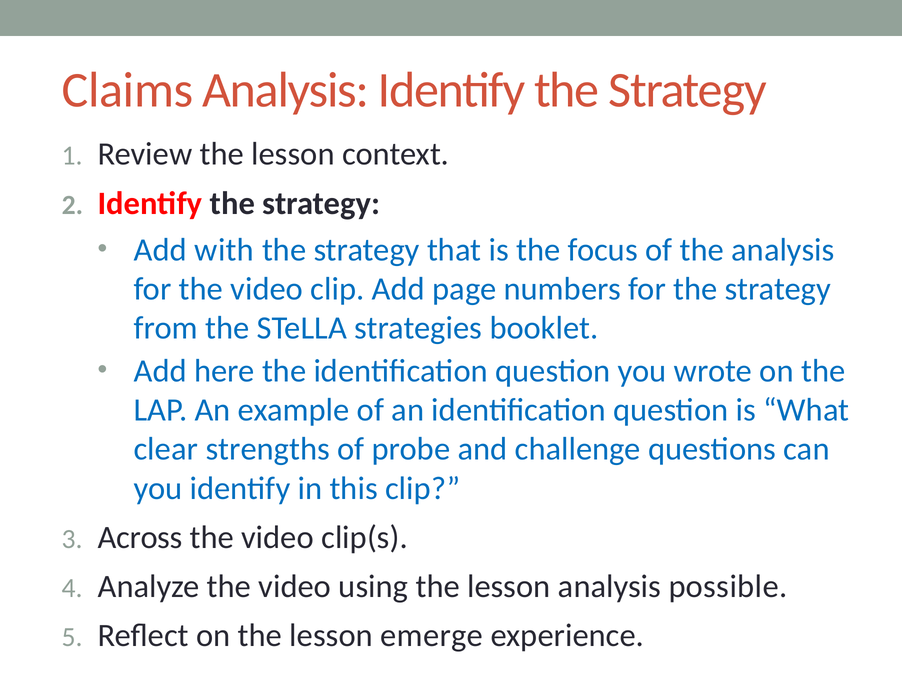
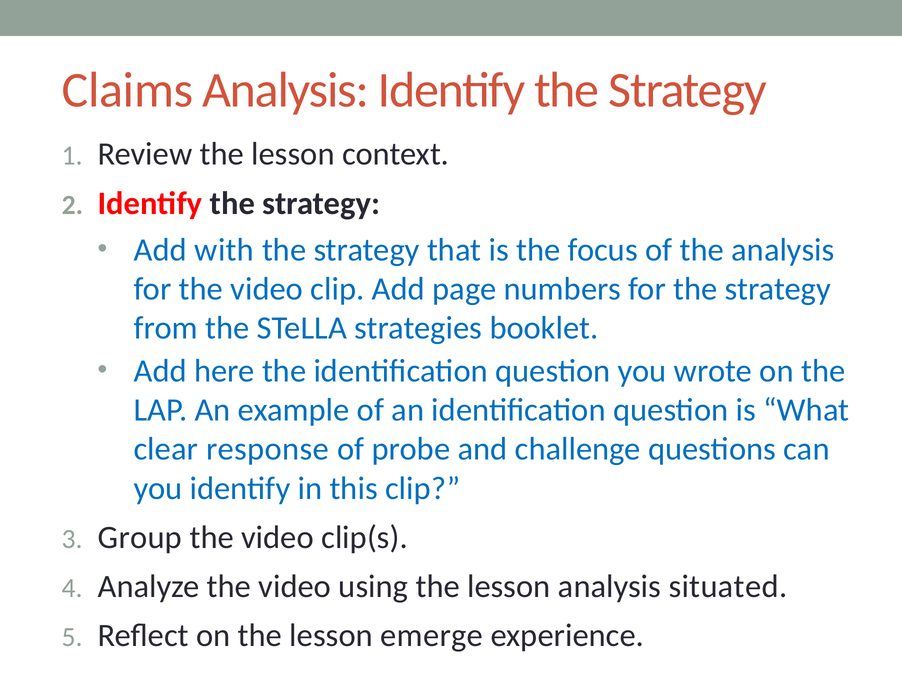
strengths: strengths -> response
Across: Across -> Group
possible: possible -> situated
